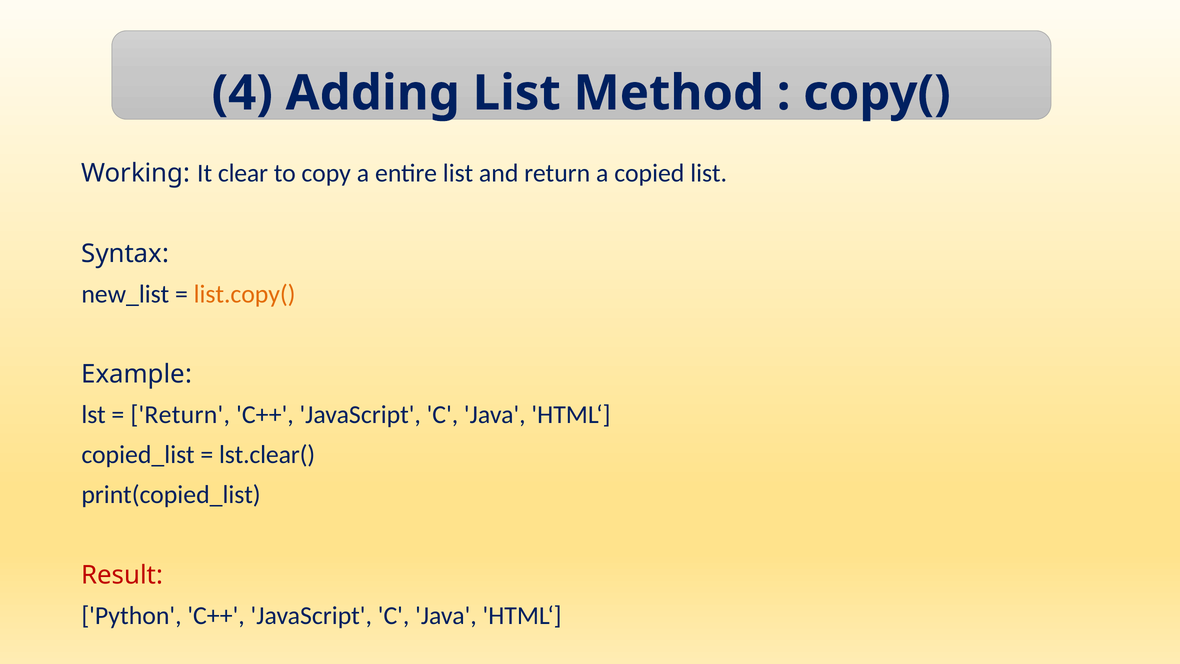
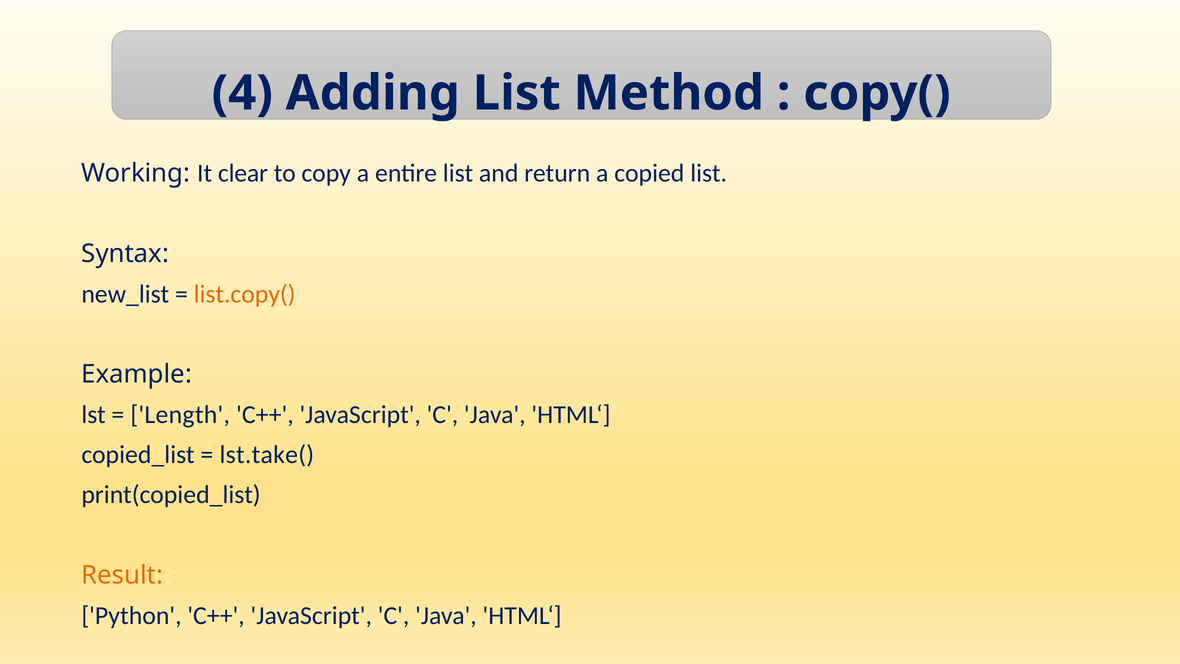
Return at (180, 414): Return -> Length
lst.clear(: lst.clear( -> lst.take(
Result colour: red -> orange
